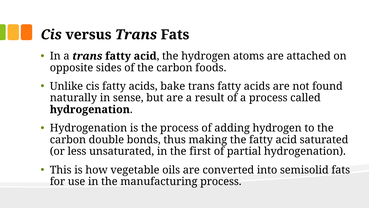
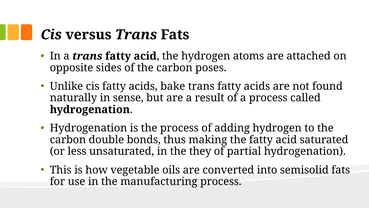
foods: foods -> poses
first: first -> they
